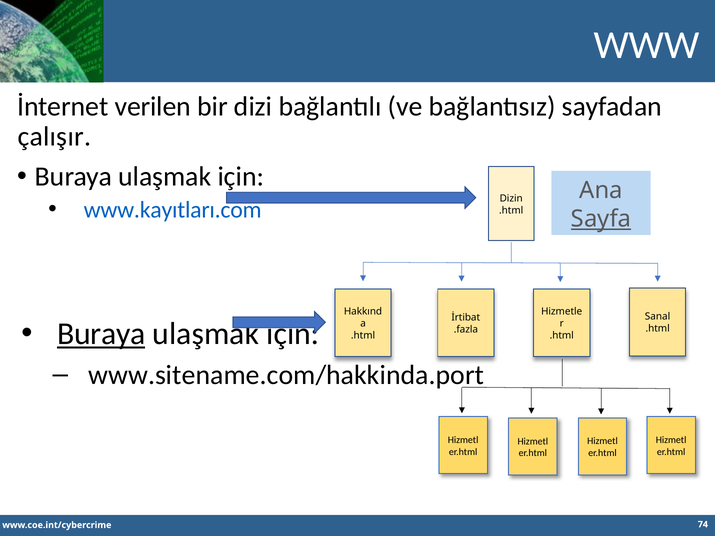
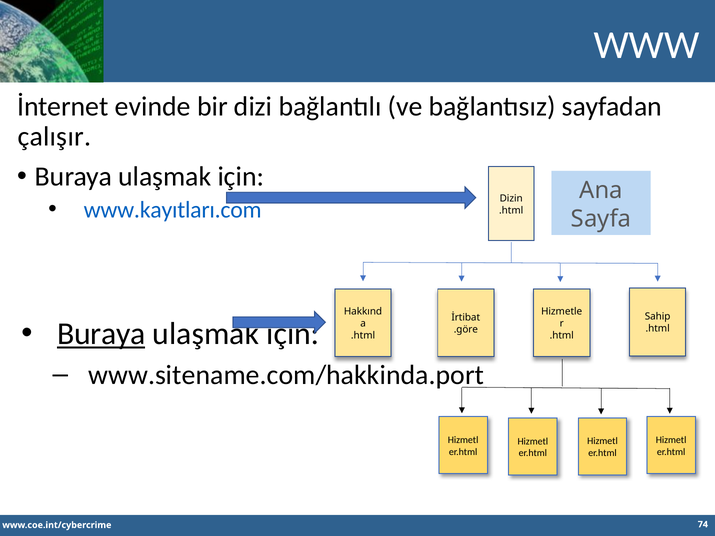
verilen: verilen -> evinde
Sayfa underline: present -> none
Sanal: Sanal -> Sahip
.fazla: .fazla -> .göre
